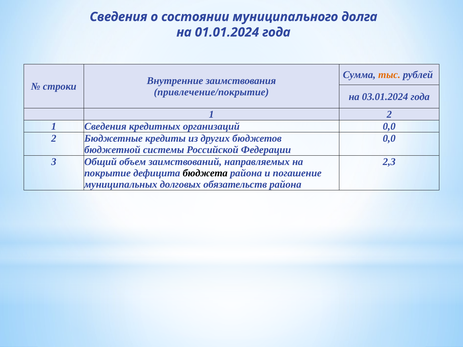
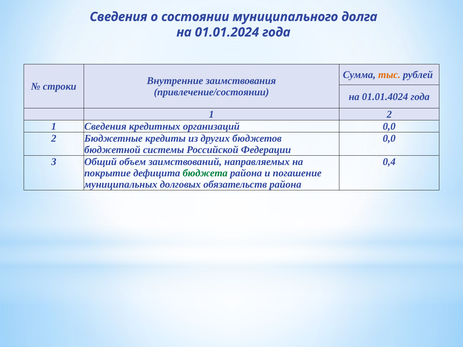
привлечение/покрытие: привлечение/покрытие -> привлечение/состоянии
03.01.2024: 03.01.2024 -> 01.01.4024
2,3: 2,3 -> 0,4
бюджета colour: black -> green
